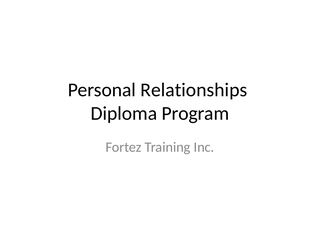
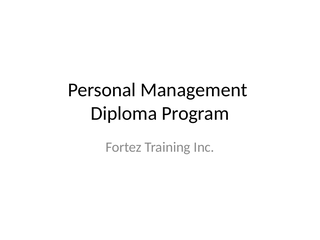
Relationships: Relationships -> Management
